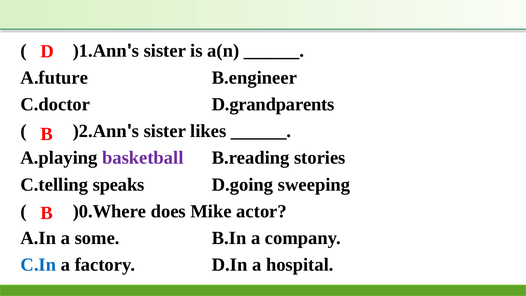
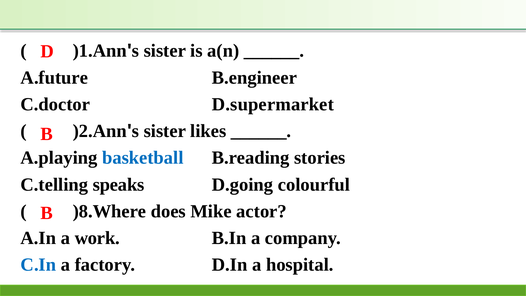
D.grandparents: D.grandparents -> D.supermarket
basketball colour: purple -> blue
sweeping: sweeping -> colourful
)0.Where: )0.Where -> )8.Where
some: some -> work
